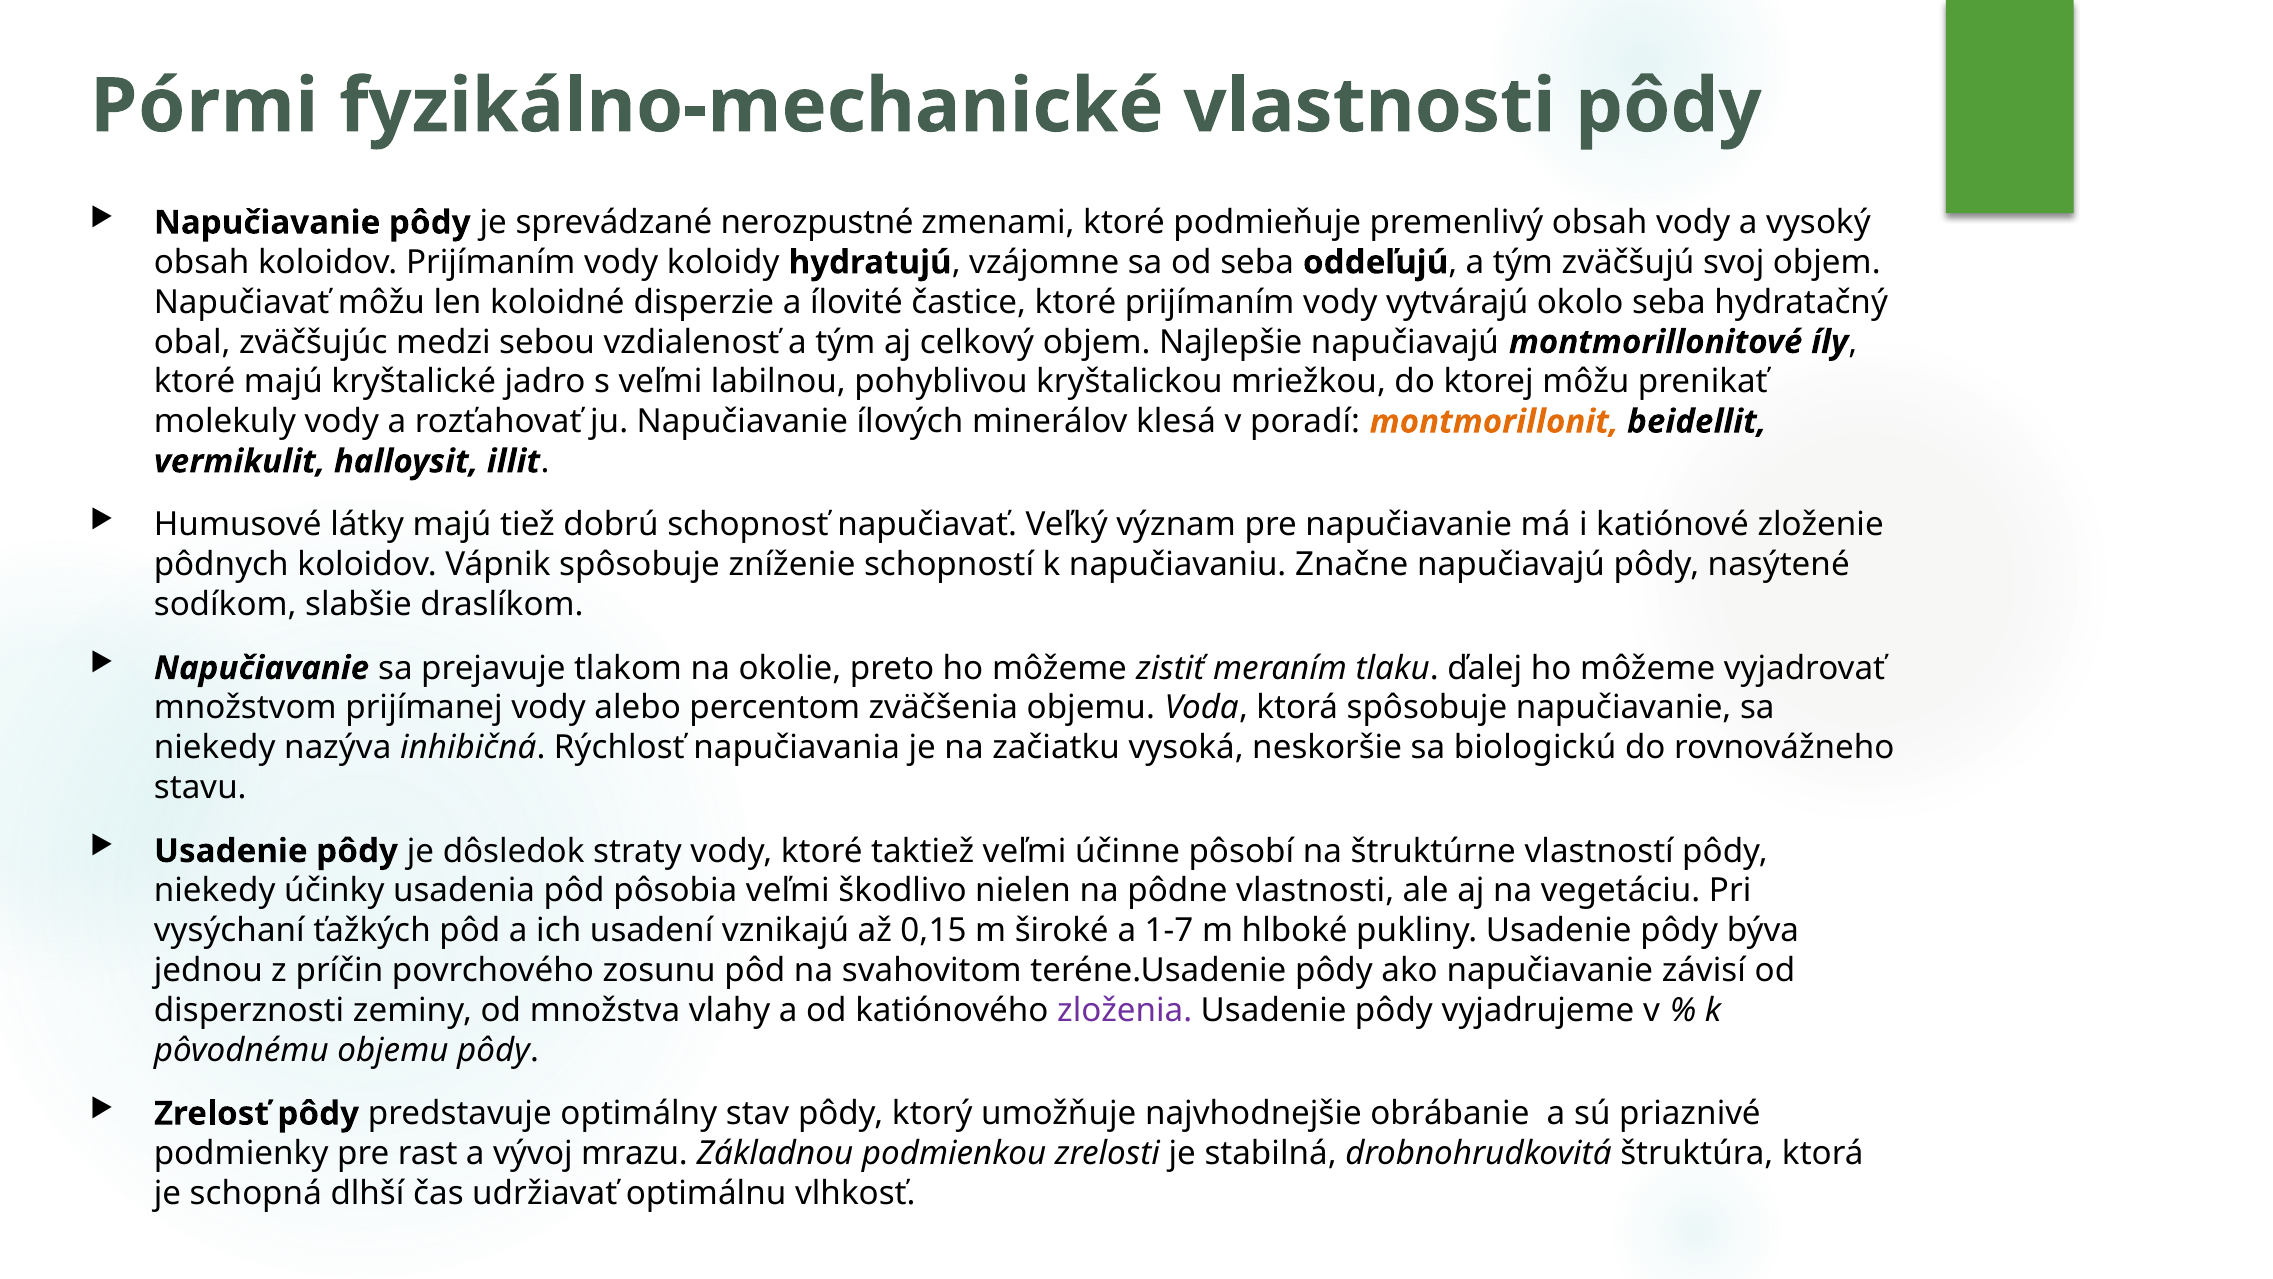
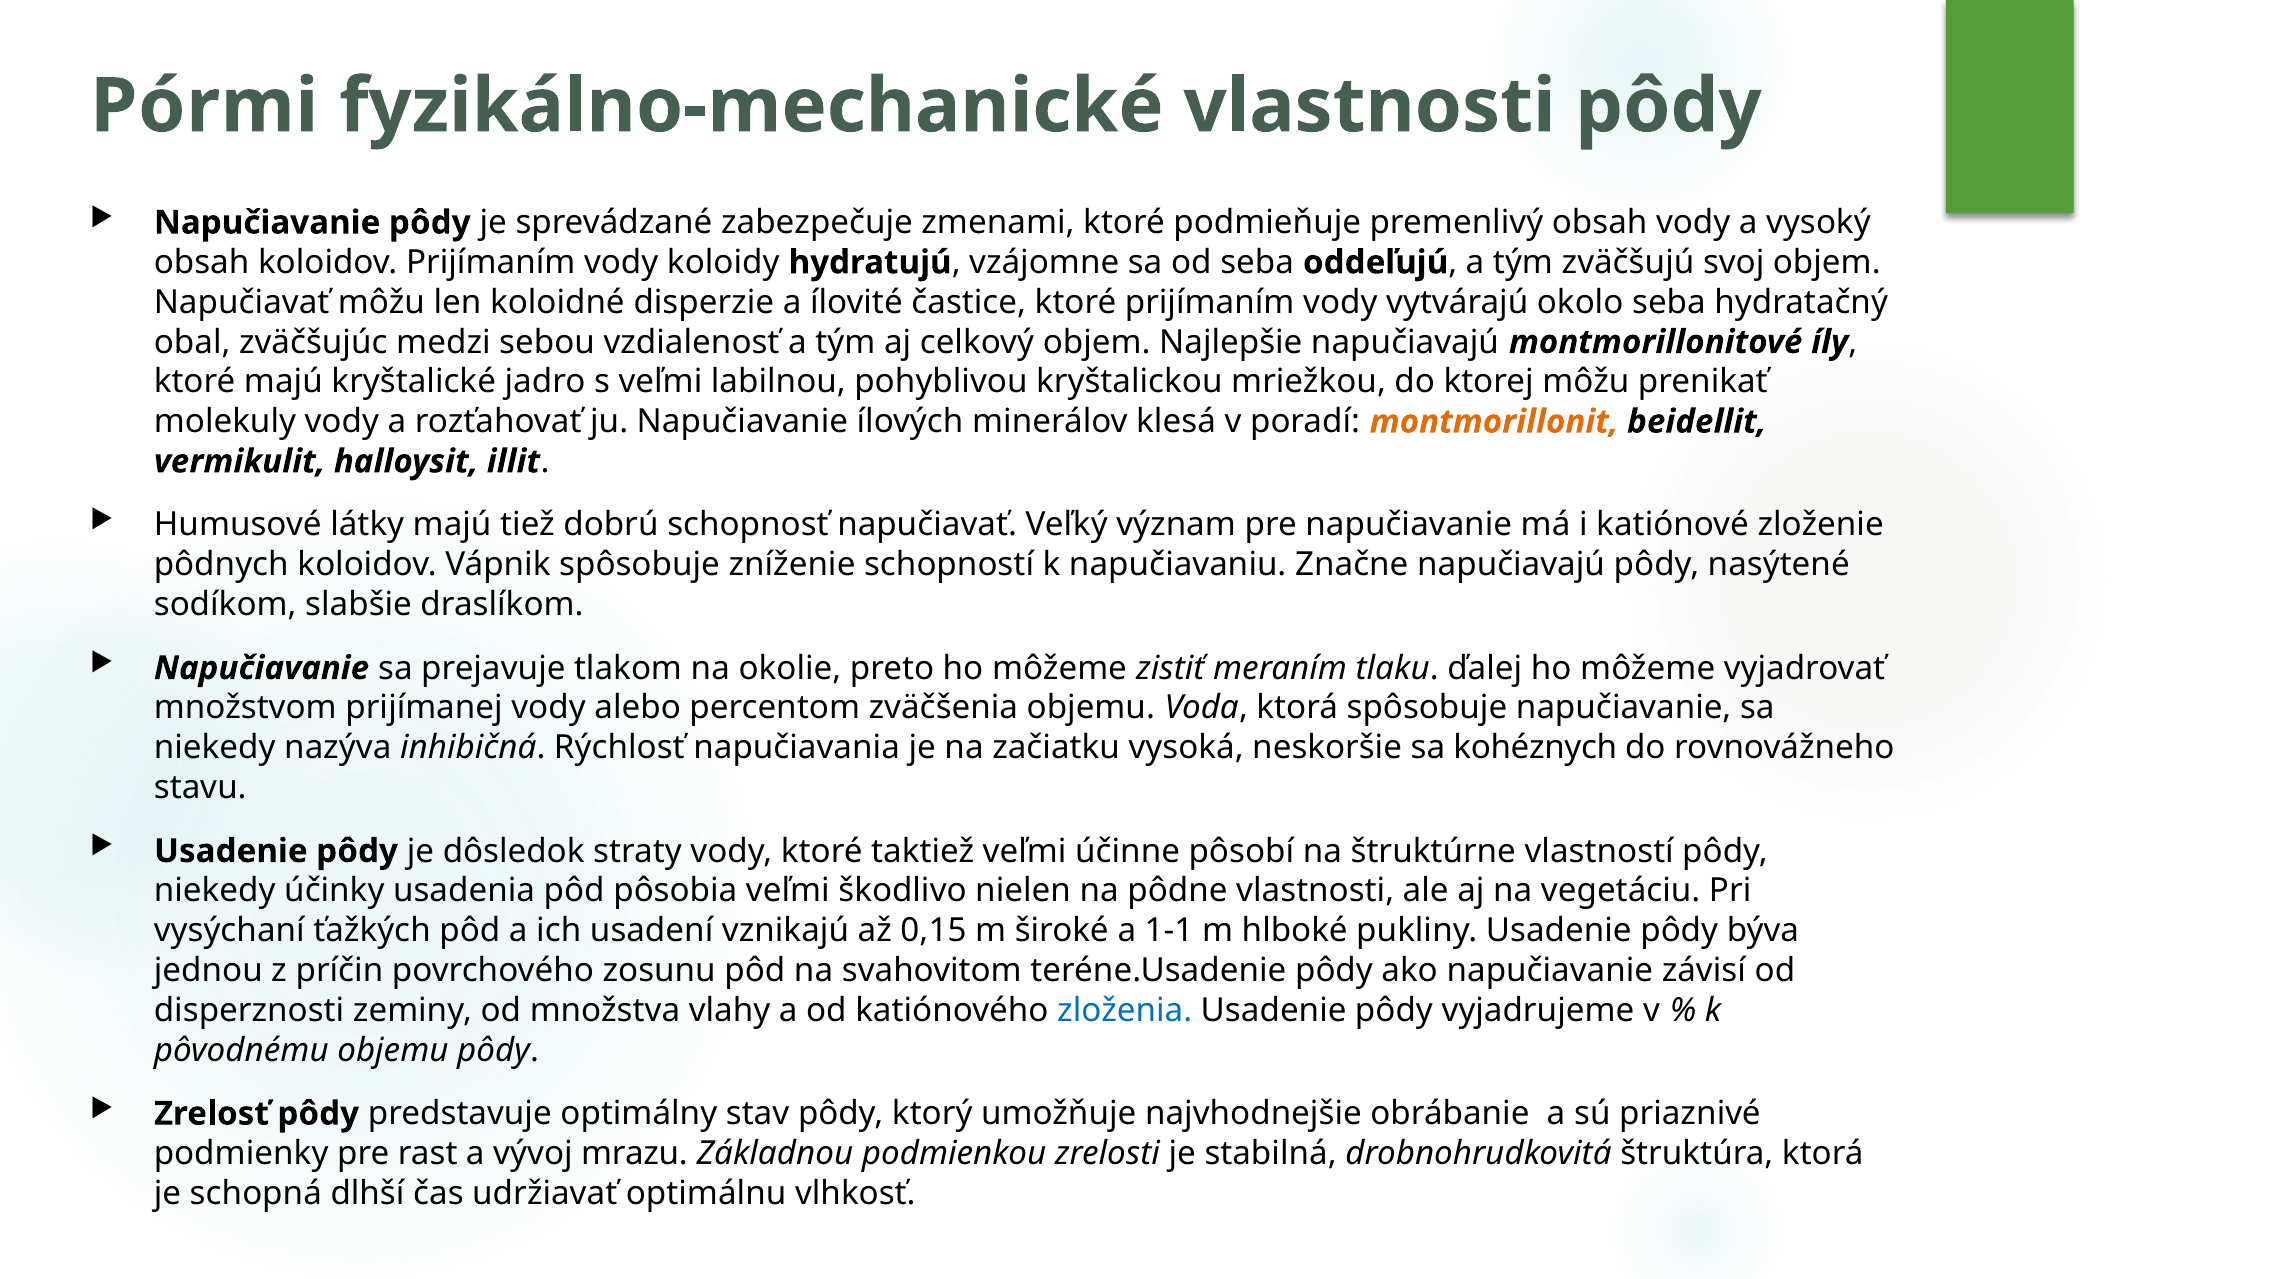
nerozpustné: nerozpustné -> zabezpečuje
biologickú: biologickú -> kohéznych
1-7: 1-7 -> 1-1
zloženia colour: purple -> blue
